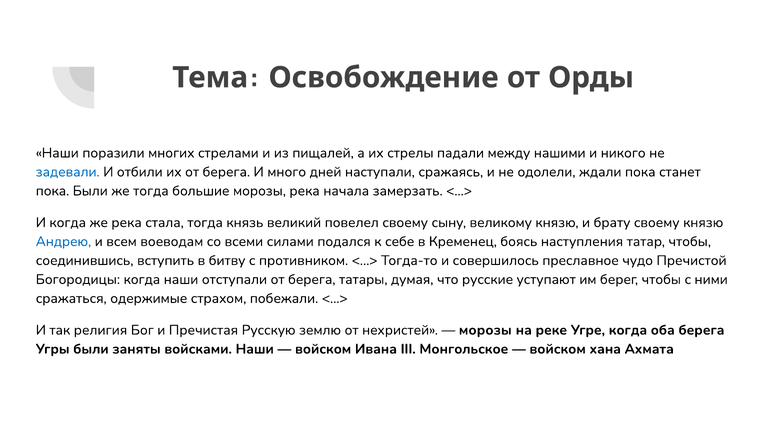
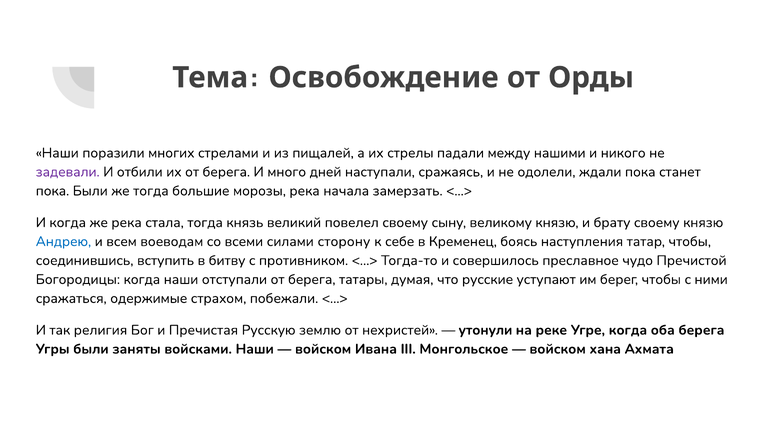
задевали colour: blue -> purple
подался: подался -> сторону
морозы at (485, 330): морозы -> утонули
